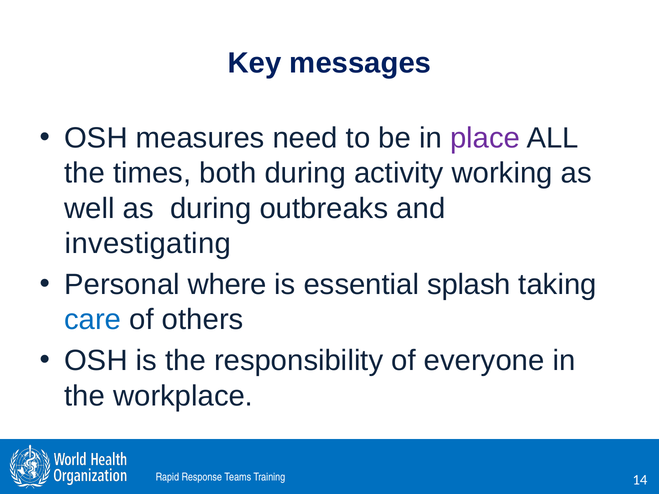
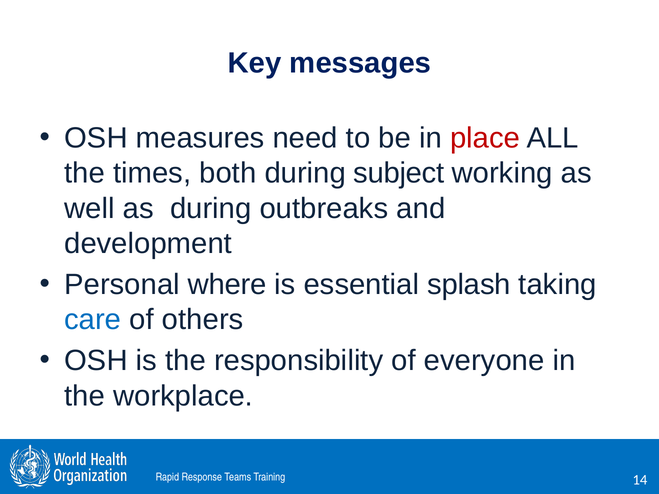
place colour: purple -> red
activity: activity -> subject
investigating: investigating -> development
